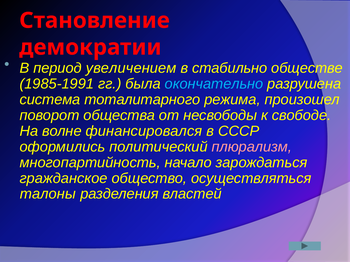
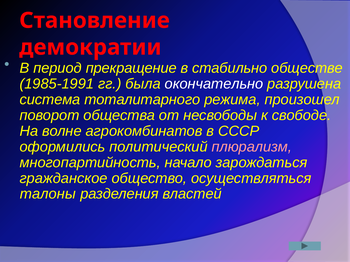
увеличением: увеличением -> прекращение
окончательно colour: light blue -> white
финансировался: финансировался -> агрокомбинатов
